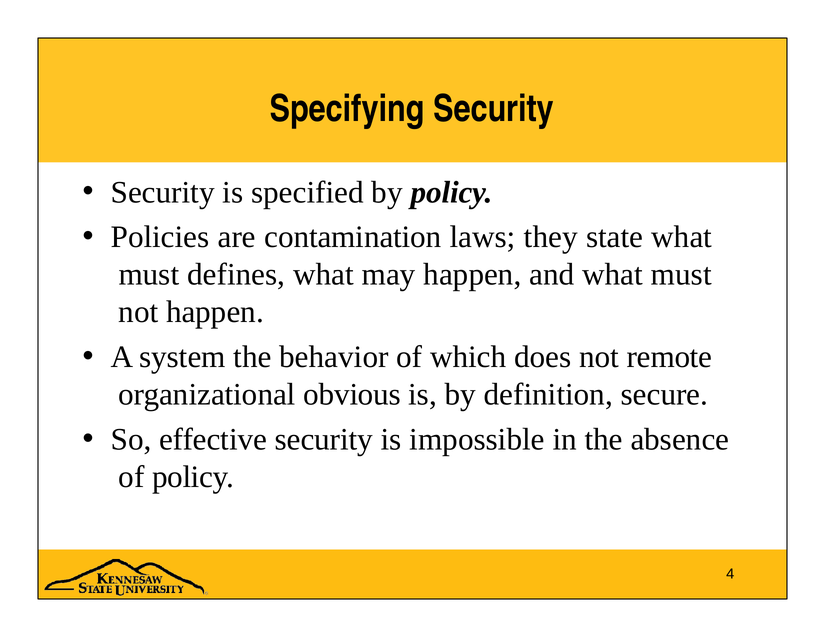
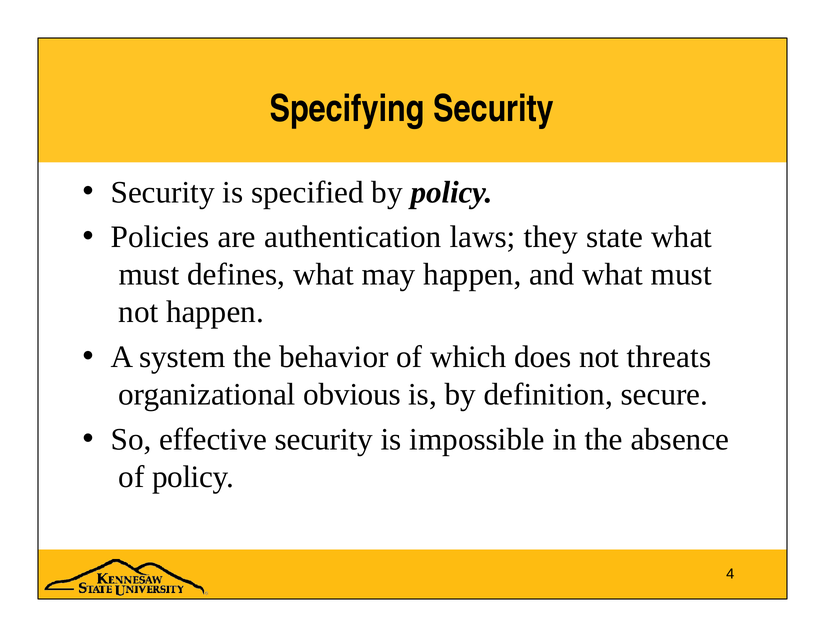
contamination: contamination -> authentication
remote: remote -> threats
